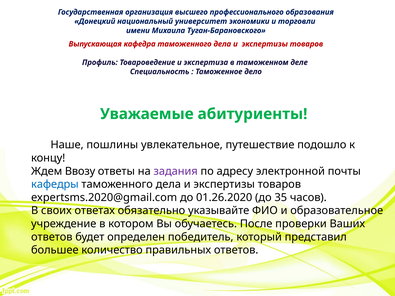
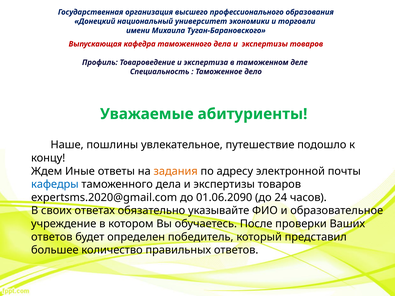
Ввозу: Ввозу -> Иные
задания colour: purple -> orange
01.26.2020: 01.26.2020 -> 01.06.2090
35: 35 -> 24
